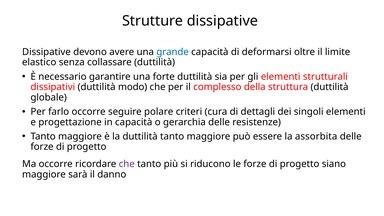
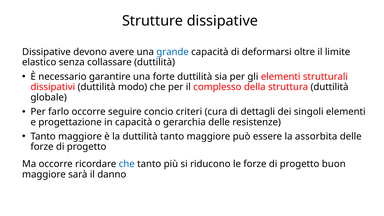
polare: polare -> concio
che at (127, 164) colour: purple -> blue
siano: siano -> buon
